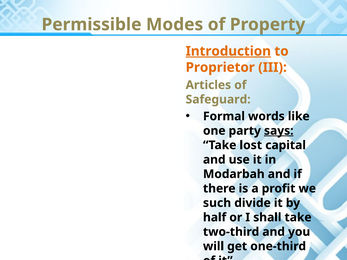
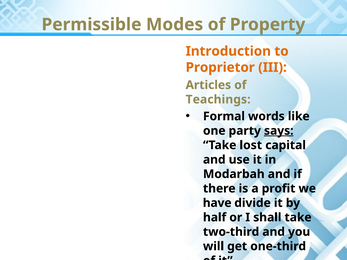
Introduction underline: present -> none
Safeguard: Safeguard -> Teachings
such: such -> have
